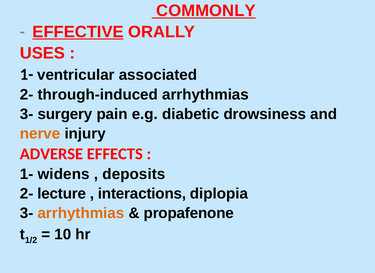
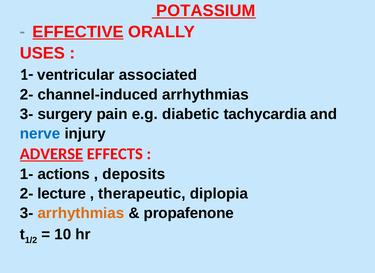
COMMONLY: COMMONLY -> POTASSIUM
through-induced: through-induced -> channel-induced
drowsiness: drowsiness -> tachycardia
nerve colour: orange -> blue
ADVERSE underline: none -> present
widens: widens -> actions
interactions: interactions -> therapeutic
